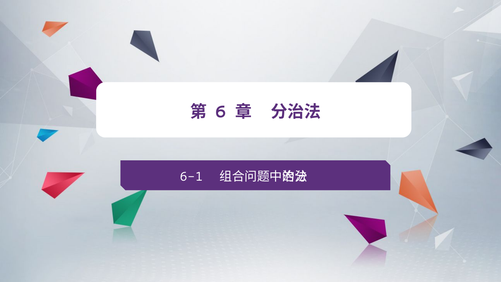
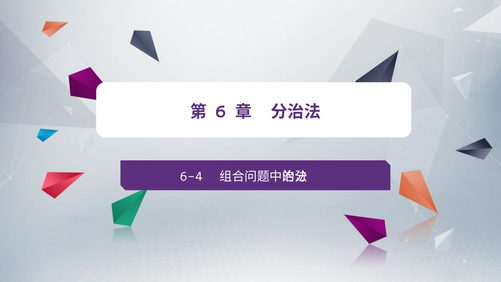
6-1: 6-1 -> 6-4
